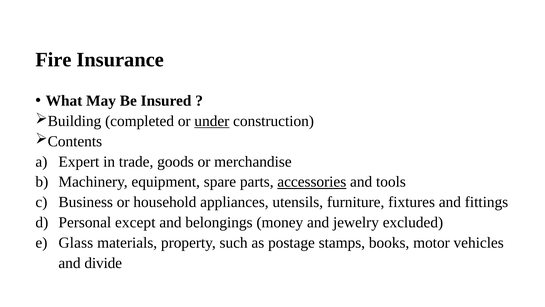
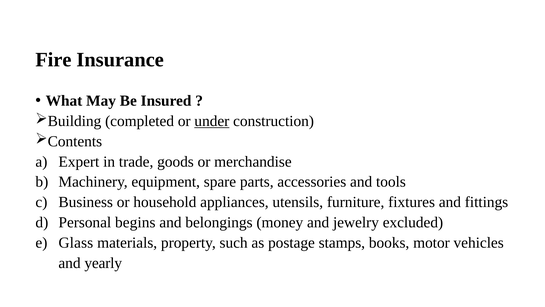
accessories underline: present -> none
except: except -> begins
divide: divide -> yearly
